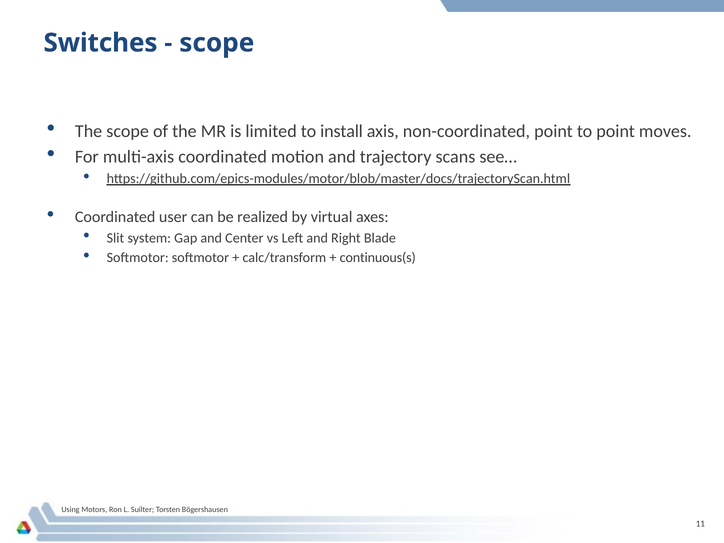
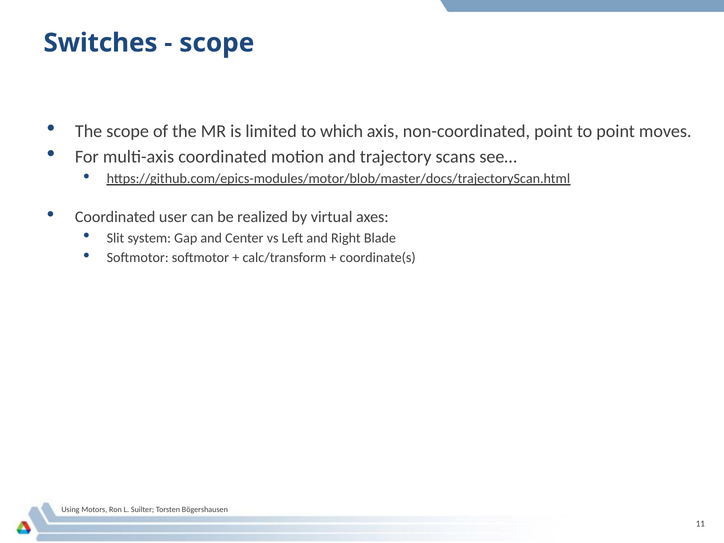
install: install -> which
continuous(s: continuous(s -> coordinate(s
